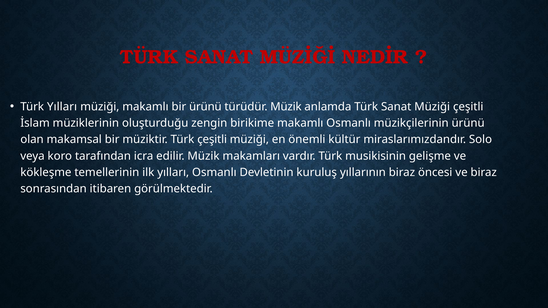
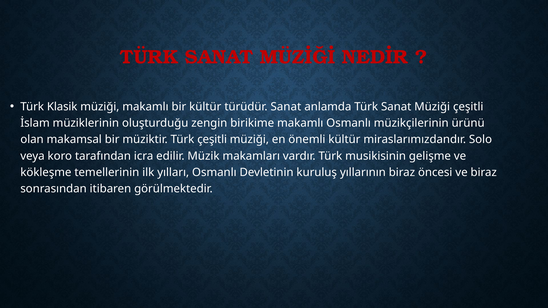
Türk Yılları: Yılları -> Klasik
bir ürünü: ürünü -> kültür
türüdür Müzik: Müzik -> Sanat
